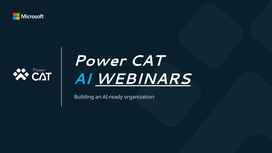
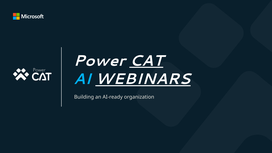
CAT underline: none -> present
